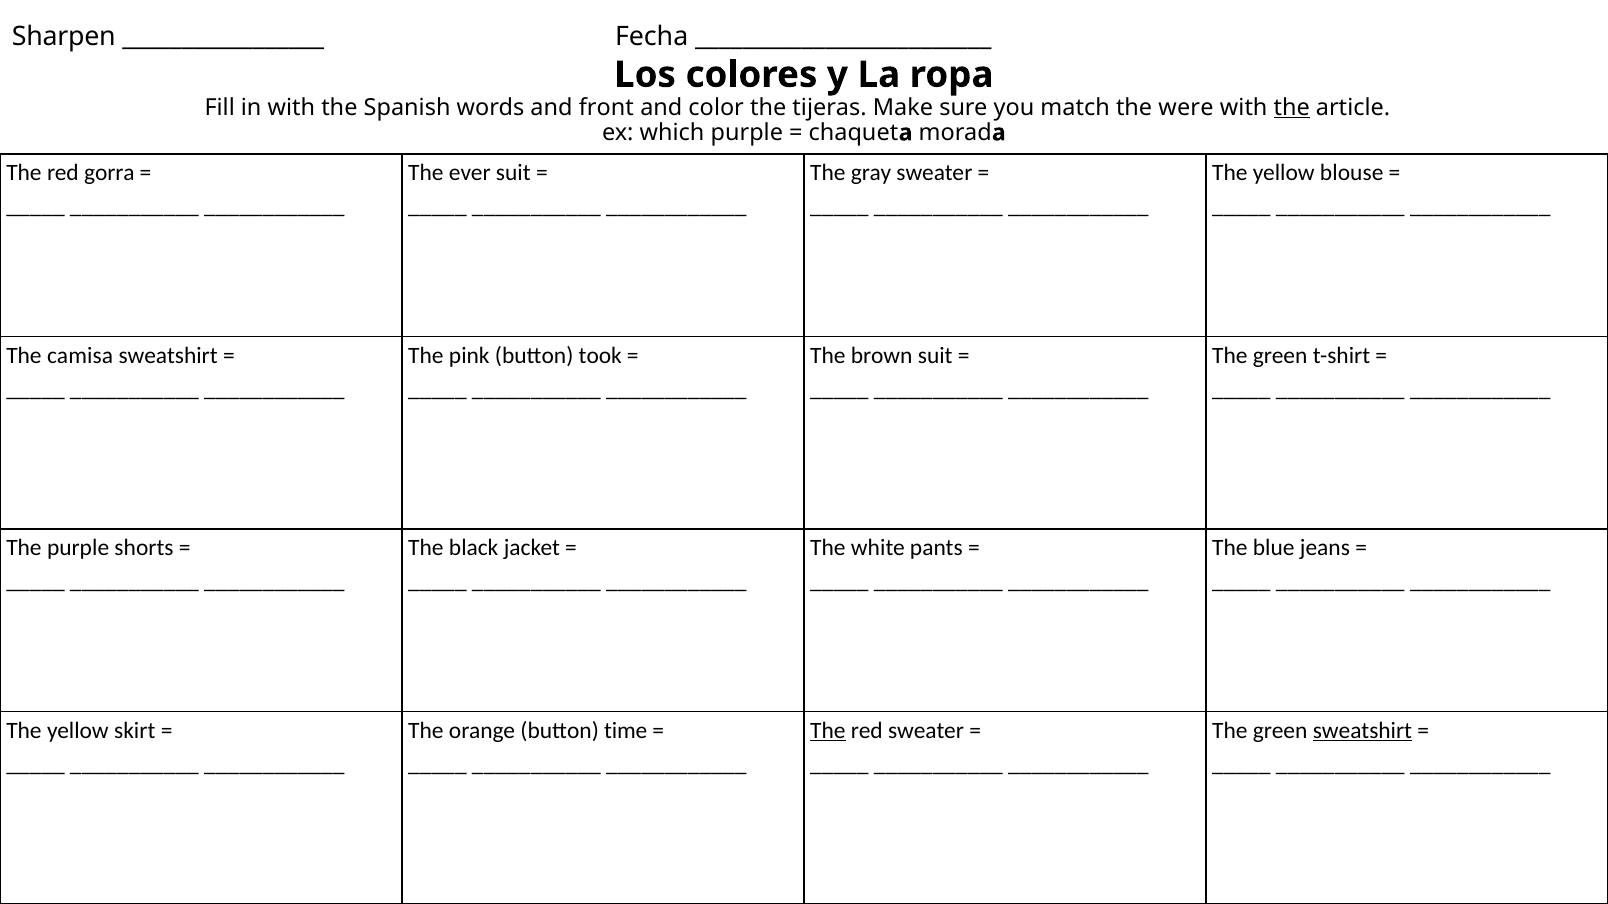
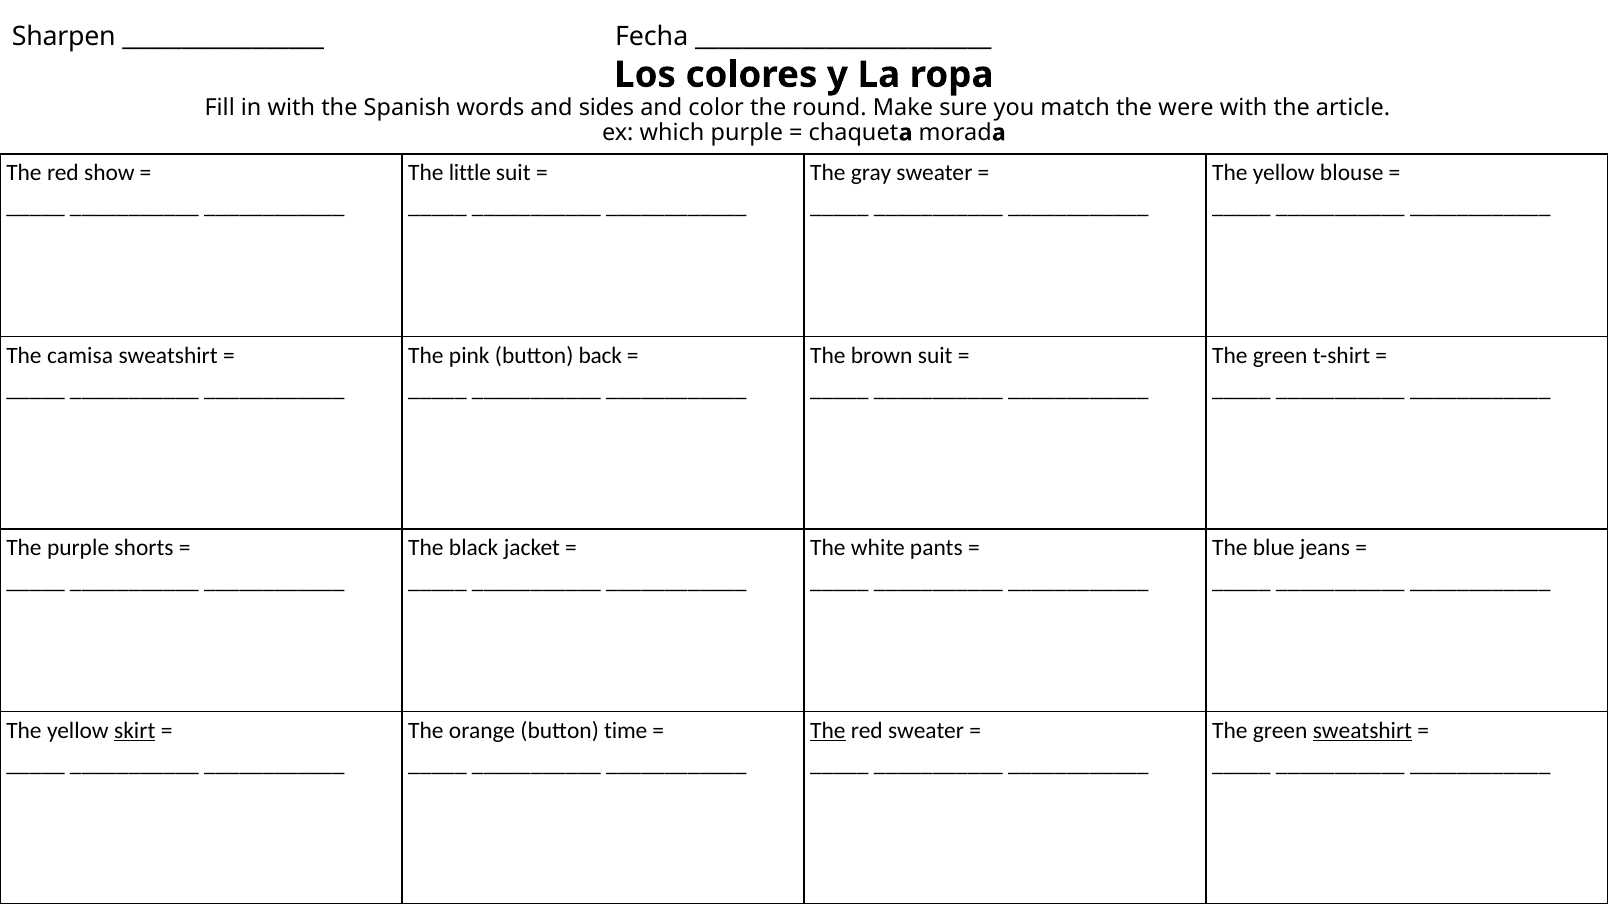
front: front -> sides
tijeras: tijeras -> round
the at (1292, 107) underline: present -> none
gorra: gorra -> show
ever: ever -> little
took: took -> back
skirt underline: none -> present
